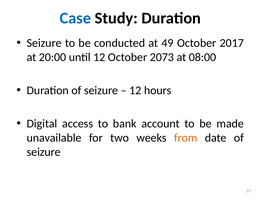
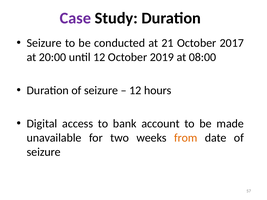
Case colour: blue -> purple
49: 49 -> 21
2073: 2073 -> 2019
